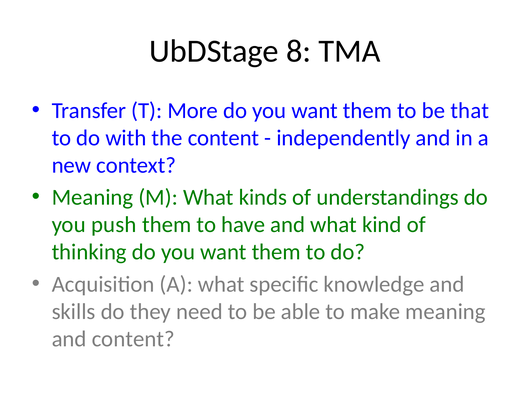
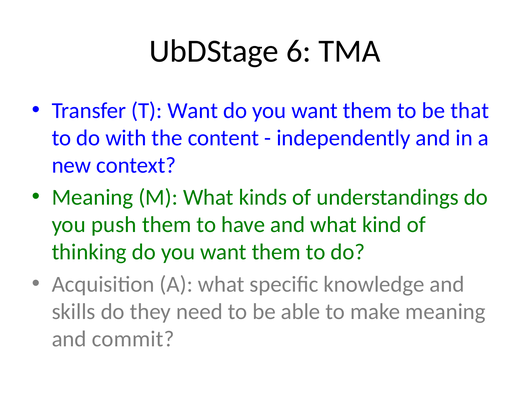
8: 8 -> 6
T More: More -> Want
and content: content -> commit
